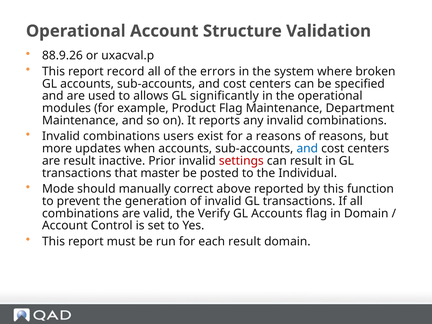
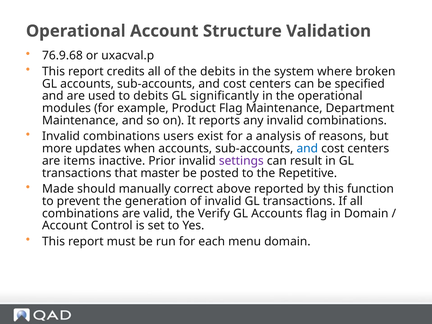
88.9.26: 88.9.26 -> 76.9.68
record: record -> credits
the errors: errors -> debits
to allows: allows -> debits
a reasons: reasons -> analysis
are result: result -> items
settings colour: red -> purple
Individual: Individual -> Repetitive
Mode: Mode -> Made
each result: result -> menu
